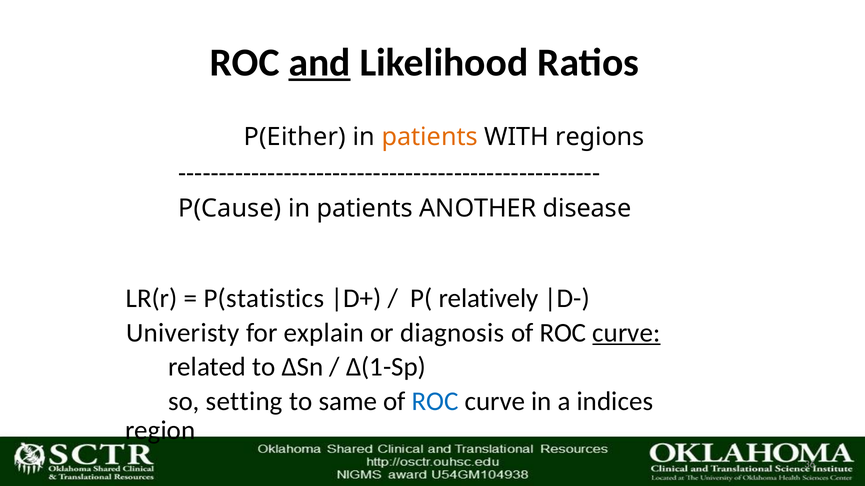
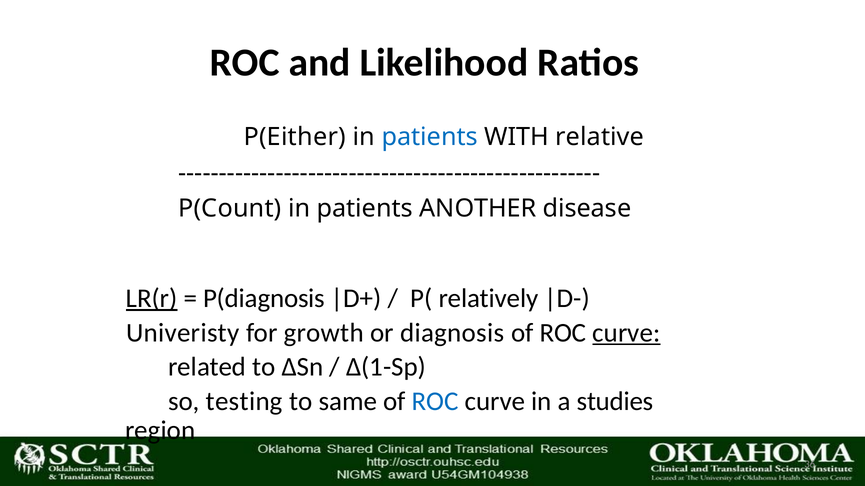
and underline: present -> none
patients at (430, 137) colour: orange -> blue
regions: regions -> relative
P(Cause: P(Cause -> P(Count
LR(r underline: none -> present
P(statistics: P(statistics -> P(diagnosis
explain: explain -> growth
setting: setting -> testing
indices: indices -> studies
